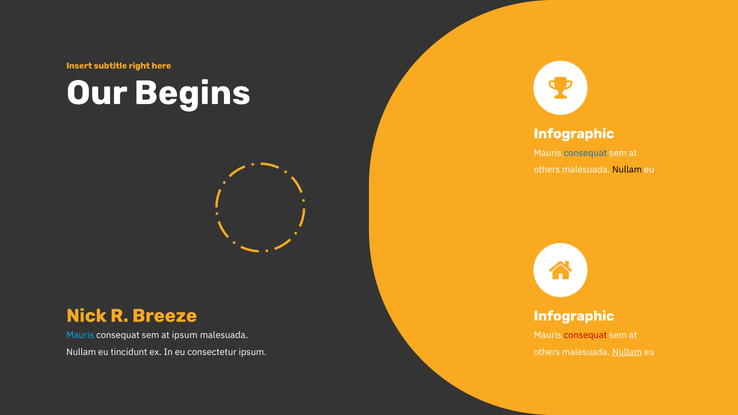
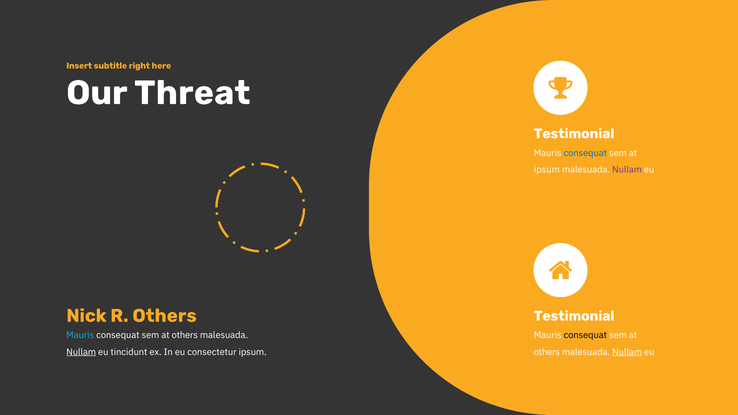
Begins: Begins -> Threat
Infographic at (574, 134): Infographic -> Testimonial
others at (547, 170): others -> ipsum
Nullam at (627, 170) colour: black -> purple
R Breeze: Breeze -> Others
Infographic at (574, 316): Infographic -> Testimonial
ipsum at (185, 336): ipsum -> others
consequat at (585, 336) colour: red -> black
Nullam at (81, 352) underline: none -> present
